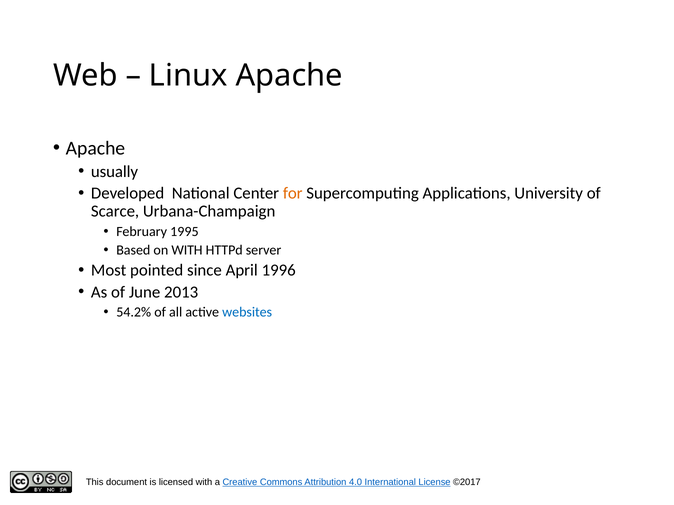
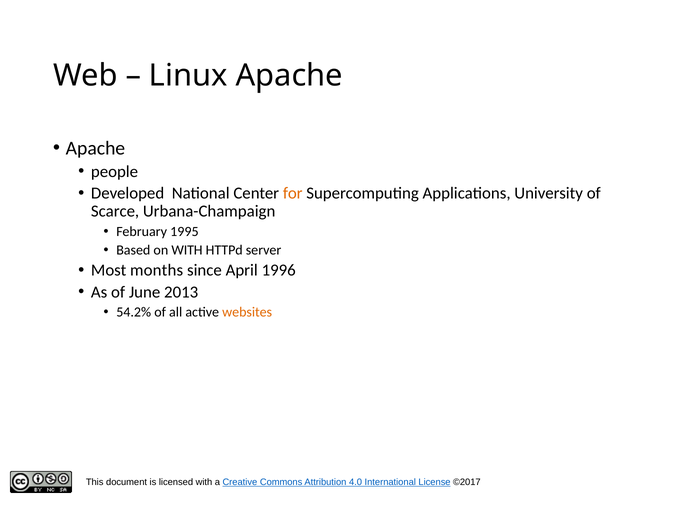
usually: usually -> people
pointed: pointed -> months
websites colour: blue -> orange
